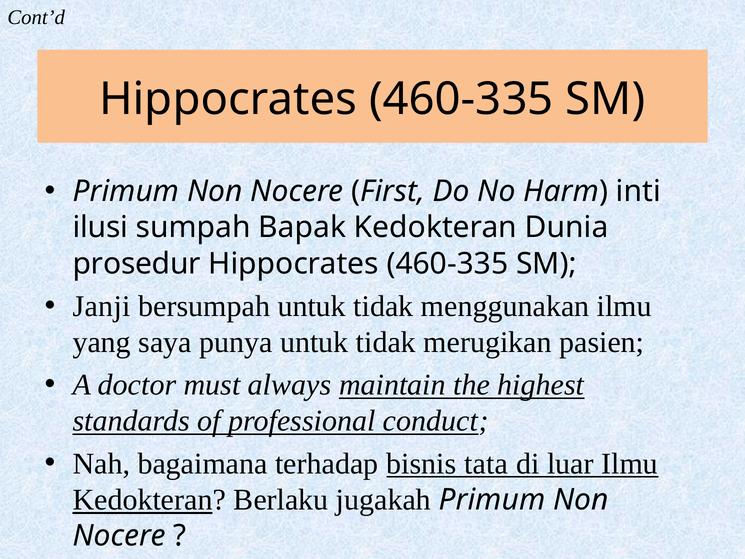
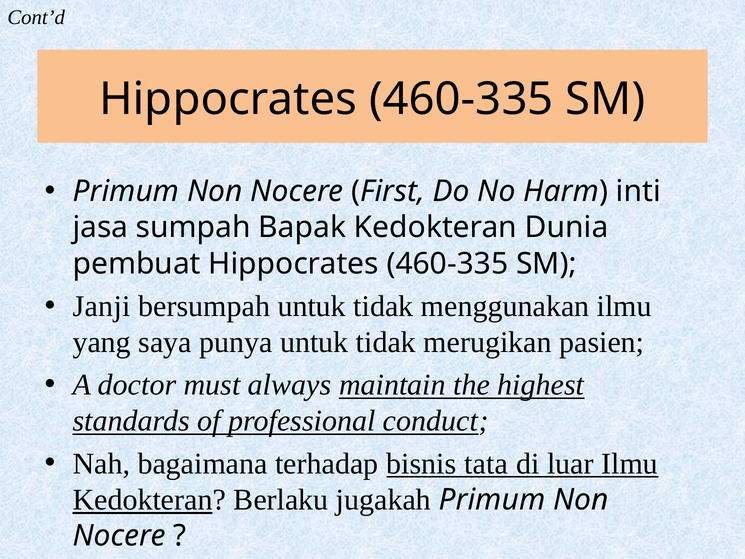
ilusi: ilusi -> jasa
prosedur: prosedur -> pembuat
